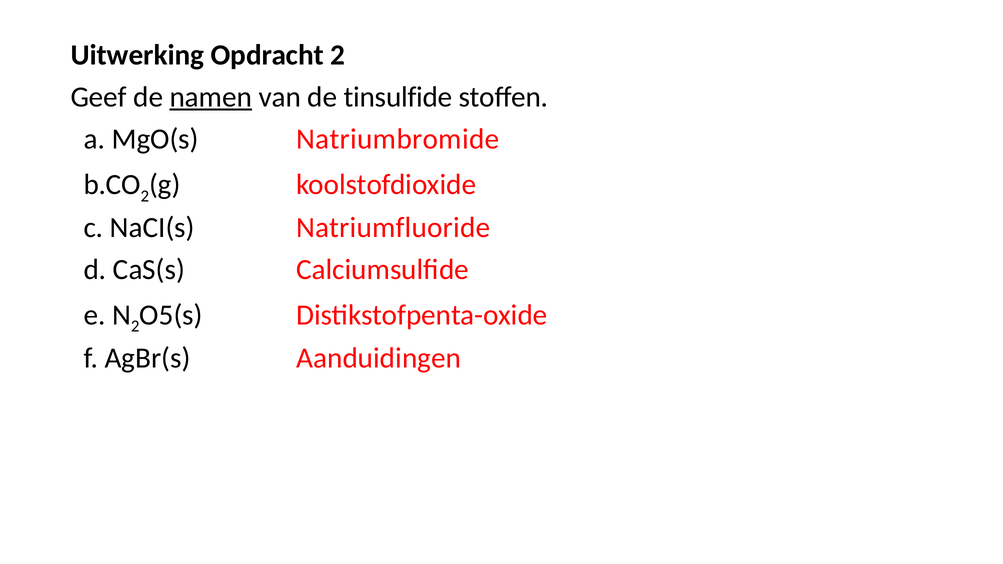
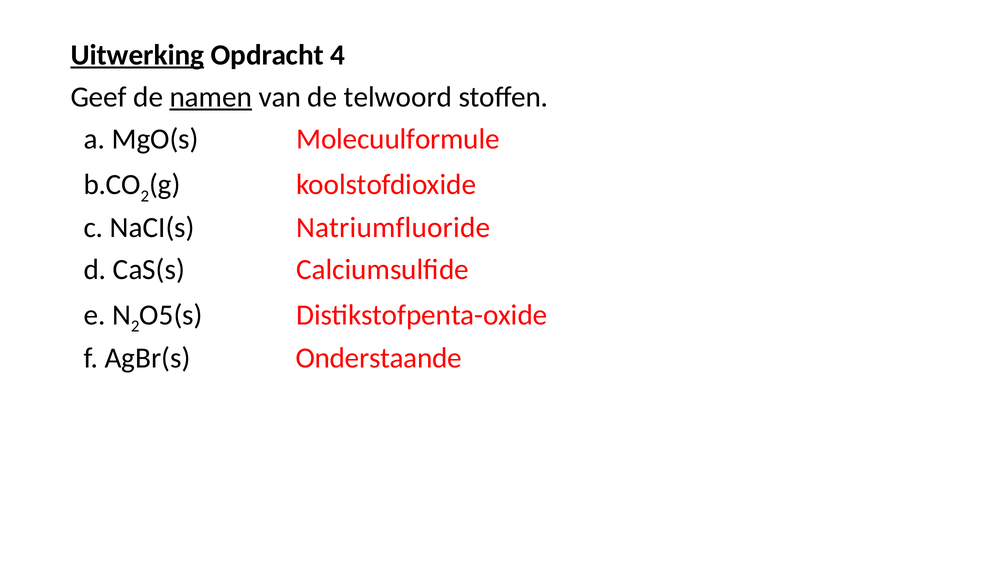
Uitwerking underline: none -> present
Opdracht 2: 2 -> 4
tinsulfide: tinsulfide -> telwoord
Natriumbromide: Natriumbromide -> Molecuulformule
Aanduidingen: Aanduidingen -> Onderstaande
